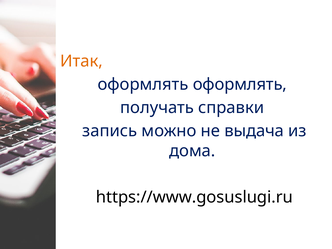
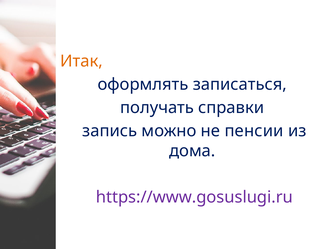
оформлять оформлять: оформлять -> записаться
выдача: выдача -> пенсии
https://www.gosuslugi.ru colour: black -> purple
